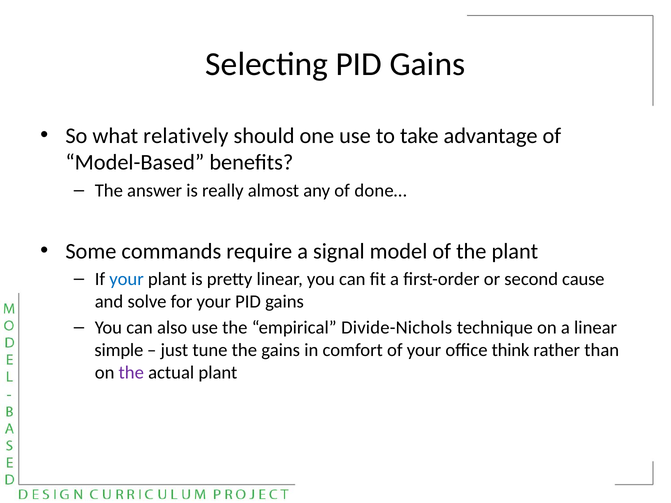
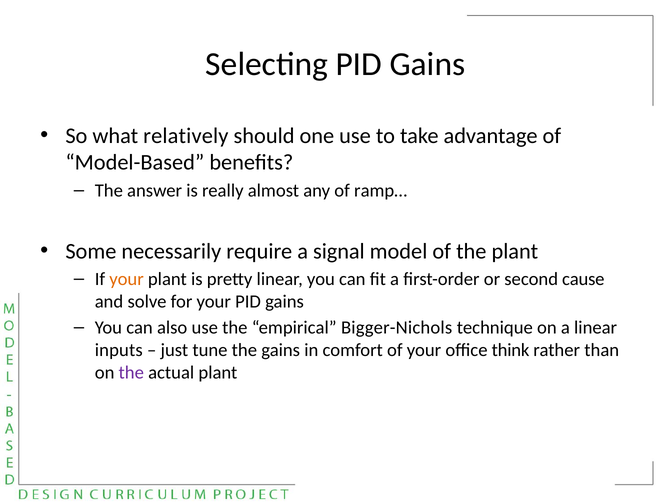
done…: done… -> ramp…
commands: commands -> necessarily
your at (127, 279) colour: blue -> orange
Divide-Nichols: Divide-Nichols -> Bigger-Nichols
simple: simple -> inputs
